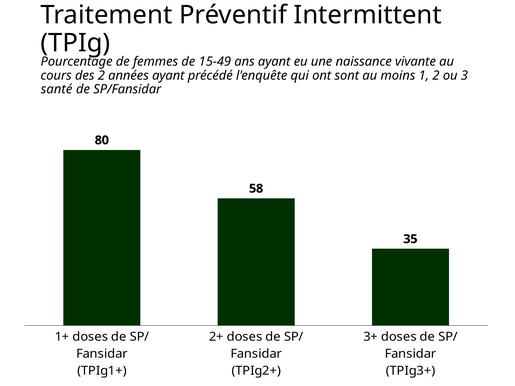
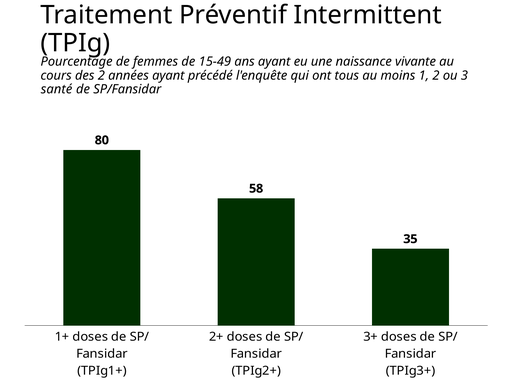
sont: sont -> tous
